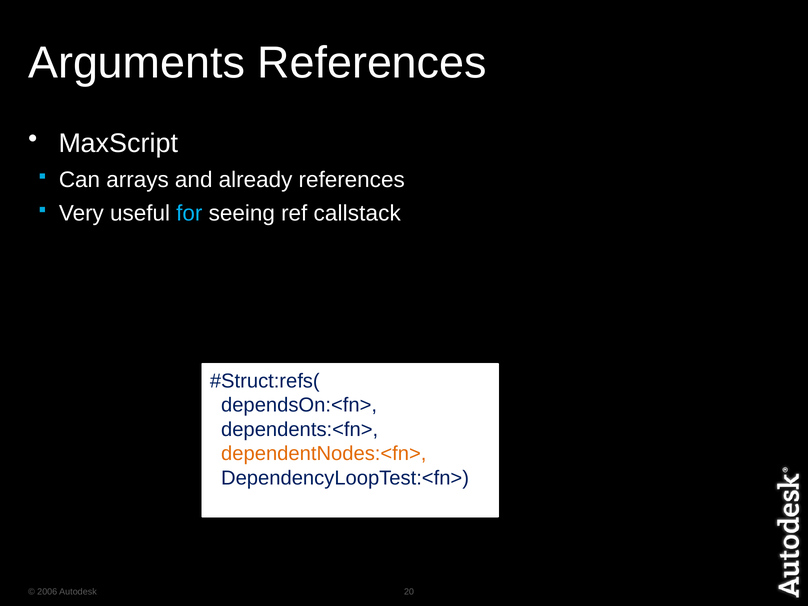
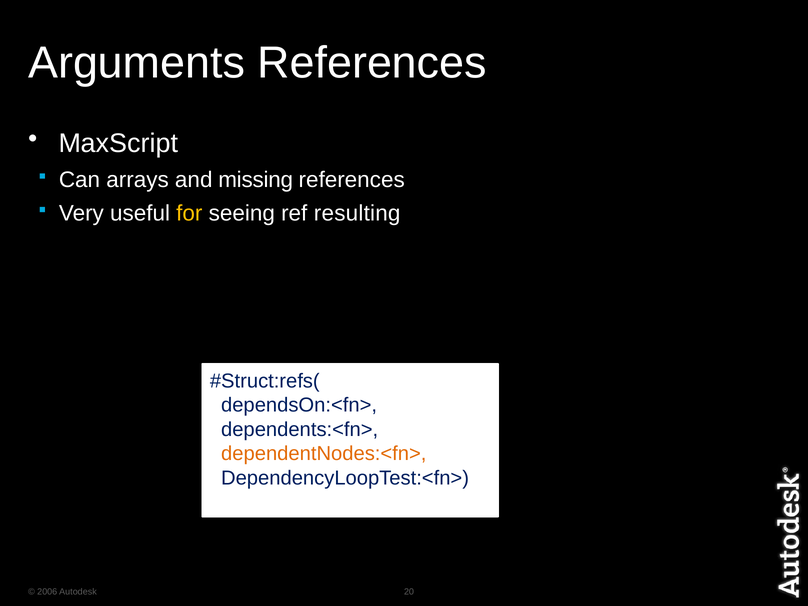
already: already -> missing
for colour: light blue -> yellow
callstack: callstack -> resulting
